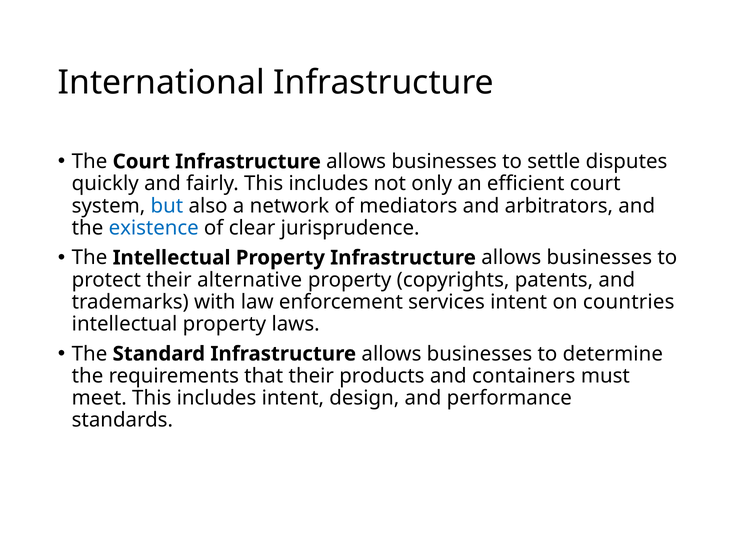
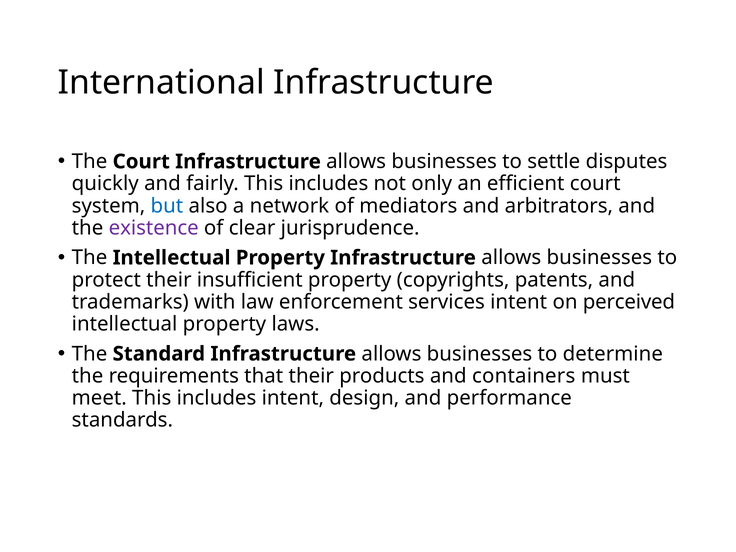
existence colour: blue -> purple
alternative: alternative -> insufficient
countries: countries -> perceived
